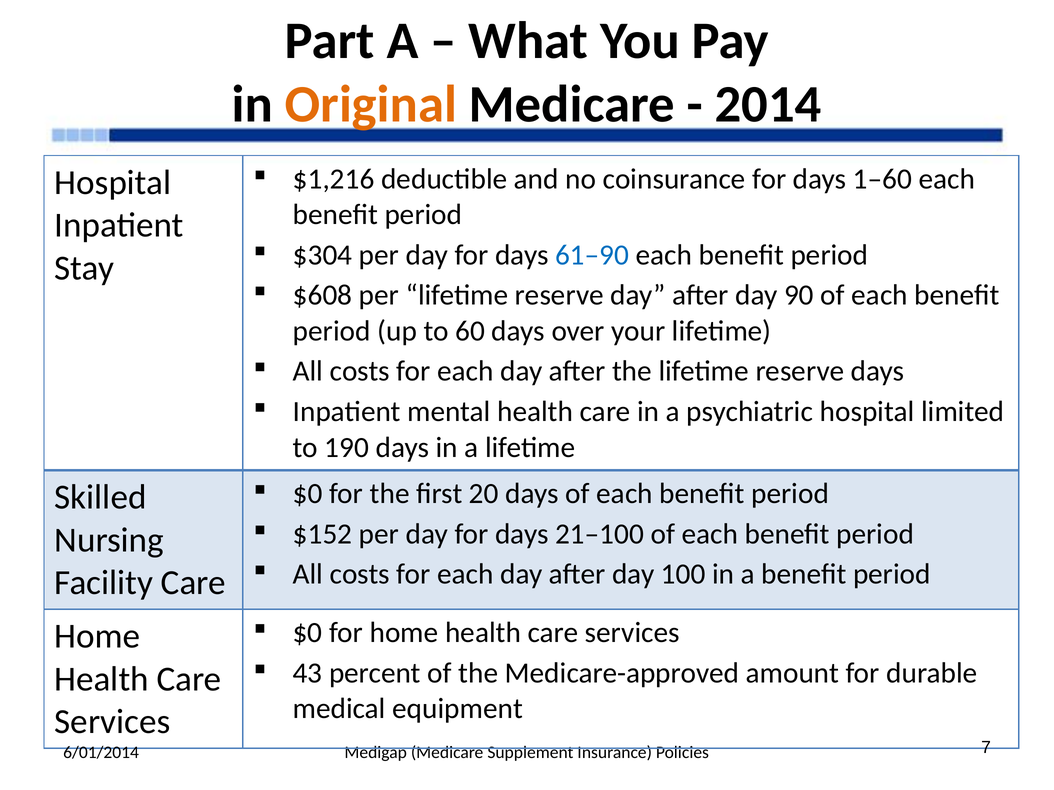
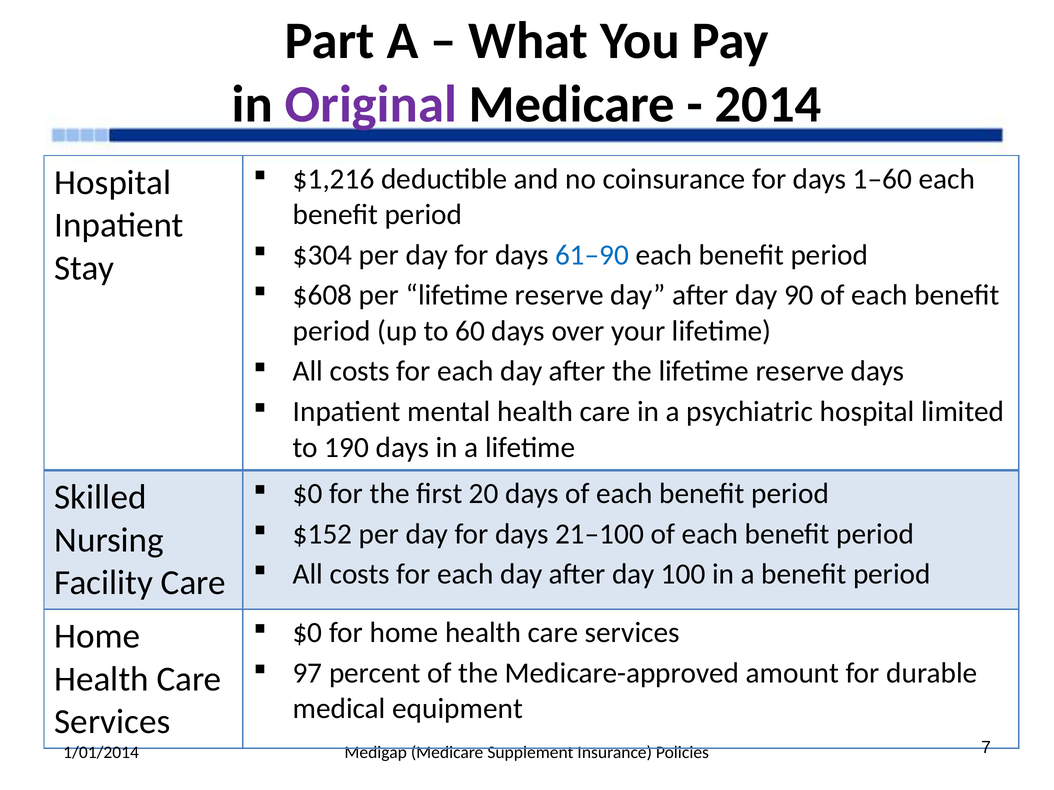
Original colour: orange -> purple
43: 43 -> 97
6/01/2014: 6/01/2014 -> 1/01/2014
